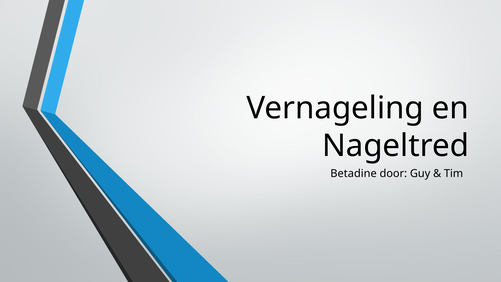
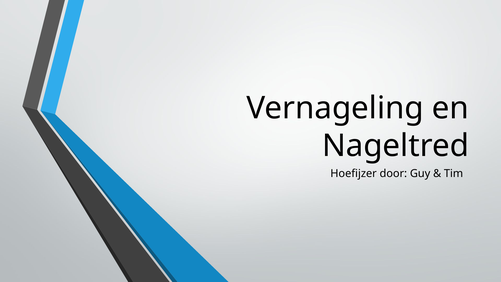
Betadine: Betadine -> Hoefijzer
